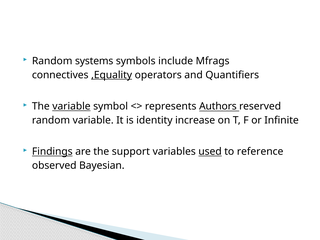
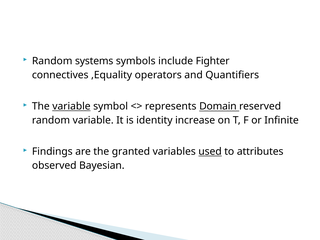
Mfrags: Mfrags -> Fighter
,Equality underline: present -> none
Authors: Authors -> Domain
Findings underline: present -> none
support: support -> granted
reference: reference -> attributes
